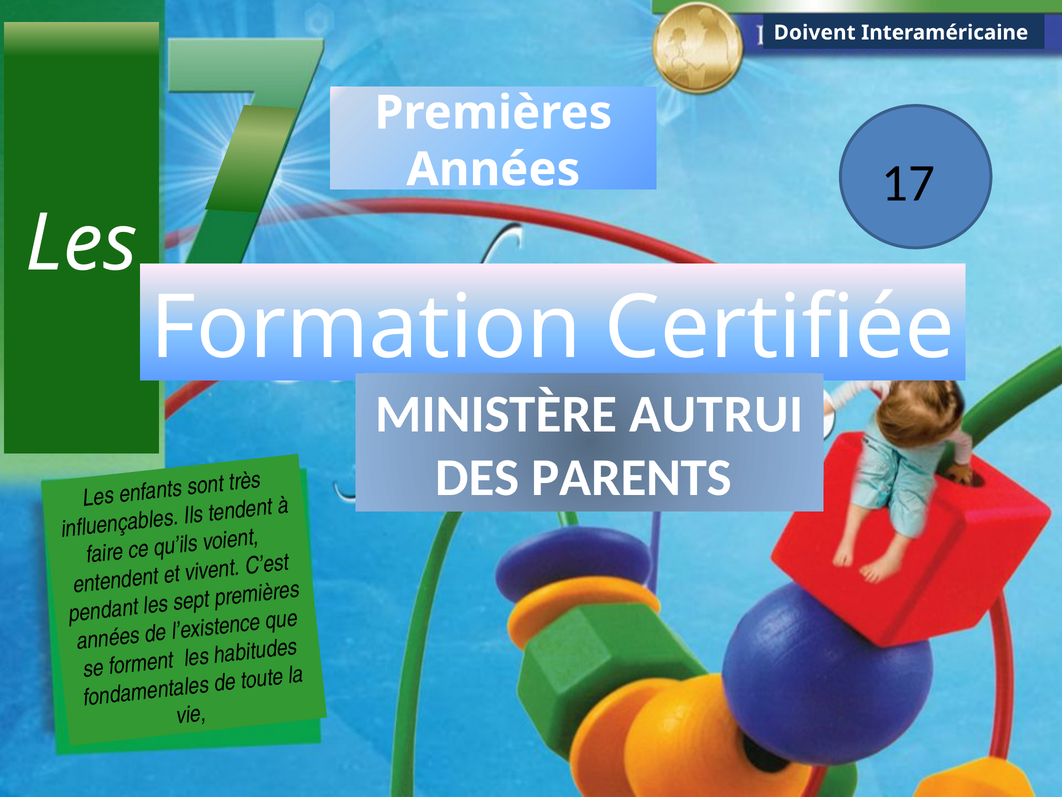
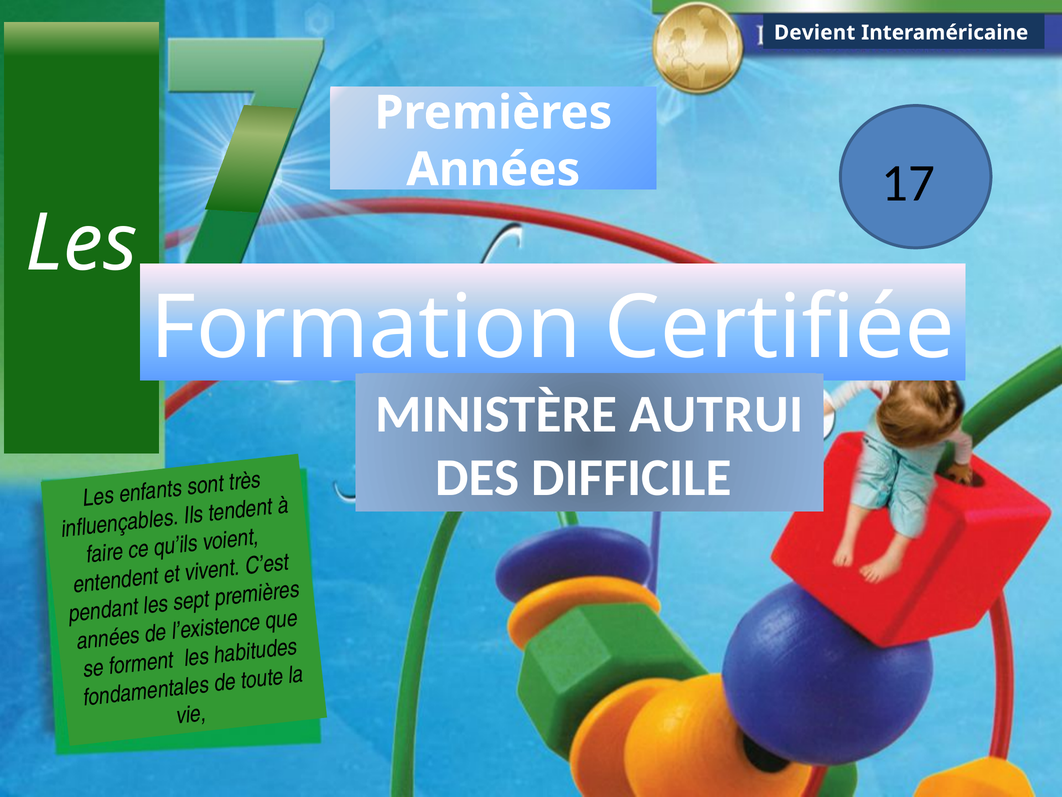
Doivent: Doivent -> Devient
PARENTS: PARENTS -> DIFFICILE
